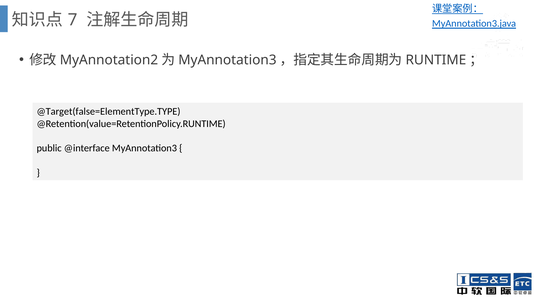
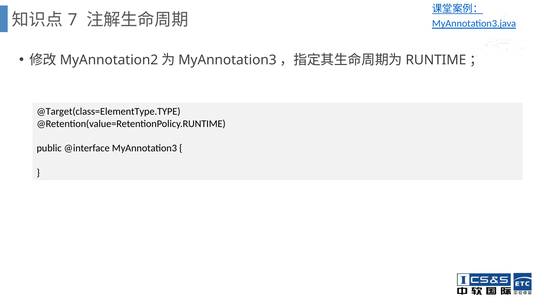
@Target(false=ElementType.TYPE: @Target(false=ElementType.TYPE -> @Target(class=ElementType.TYPE
